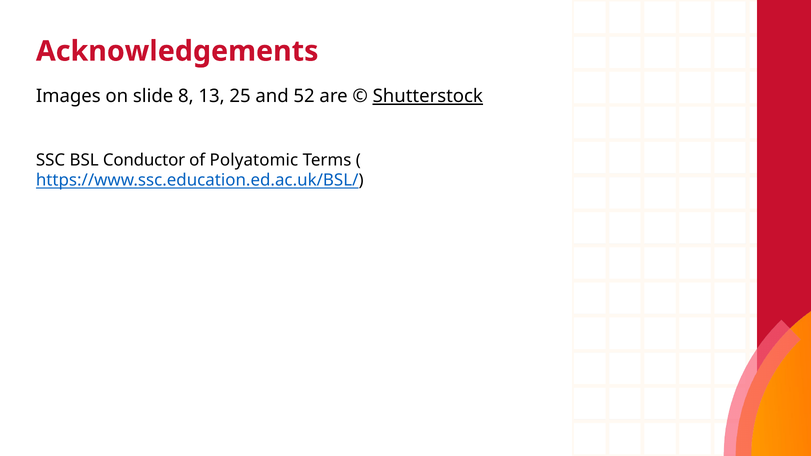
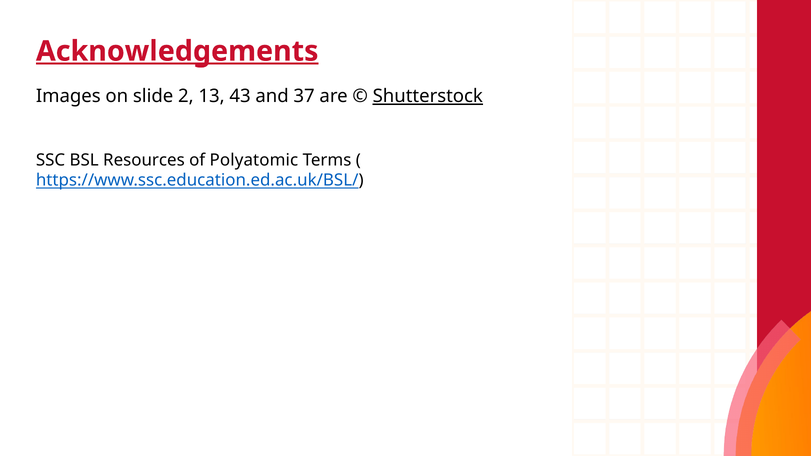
Acknowledgements underline: none -> present
8: 8 -> 2
25: 25 -> 43
52: 52 -> 37
Conductor: Conductor -> Resources
